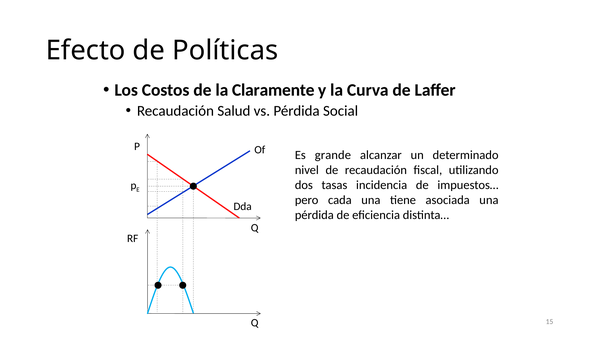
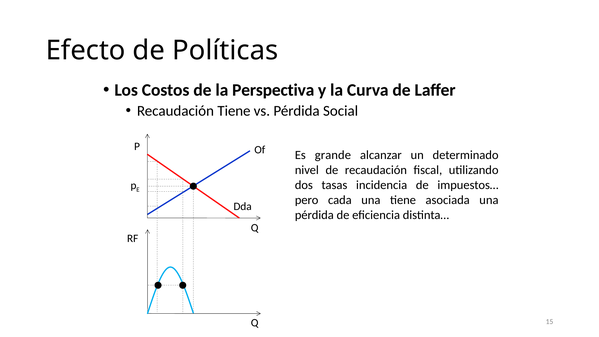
Claramente: Claramente -> Perspectiva
Recaudación Salud: Salud -> Tiene
